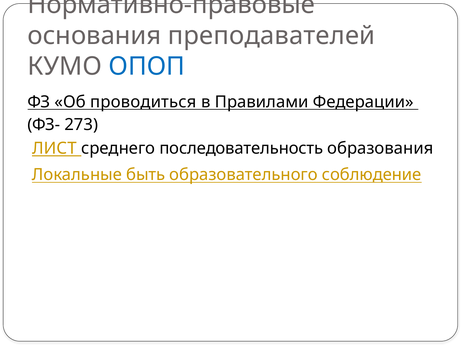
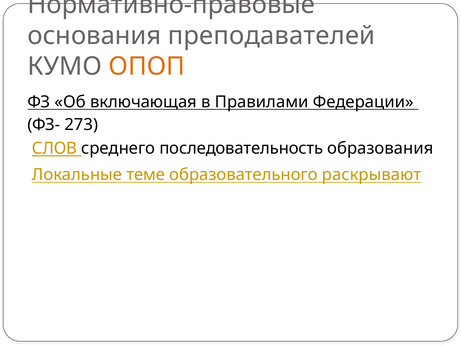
ОПОП colour: blue -> orange
проводиться: проводиться -> включающая
ЛИСТ: ЛИСТ -> СЛОВ
быть: быть -> теме
соблюдение: соблюдение -> раскрывают
